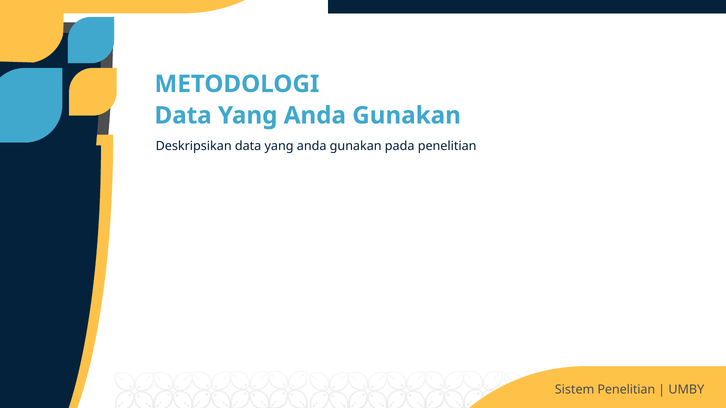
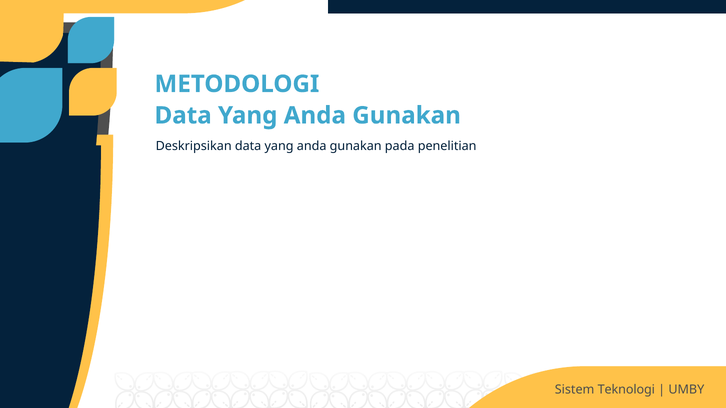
Sistem Penelitian: Penelitian -> Teknologi
